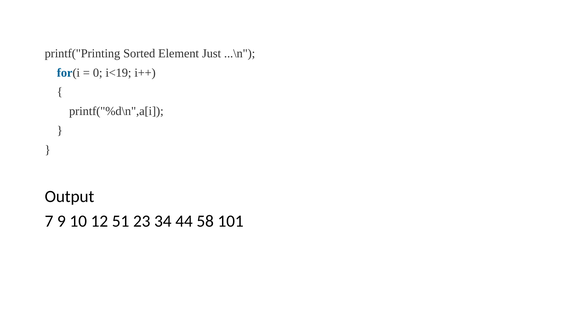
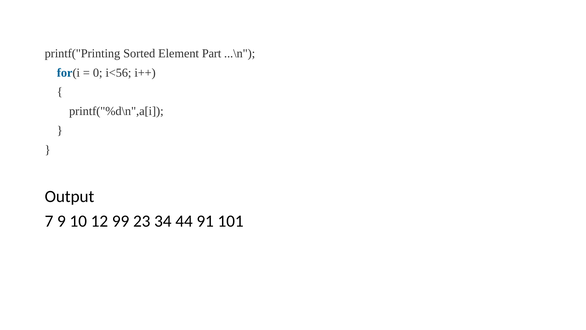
Just: Just -> Part
i<19: i<19 -> i<56
51: 51 -> 99
58: 58 -> 91
